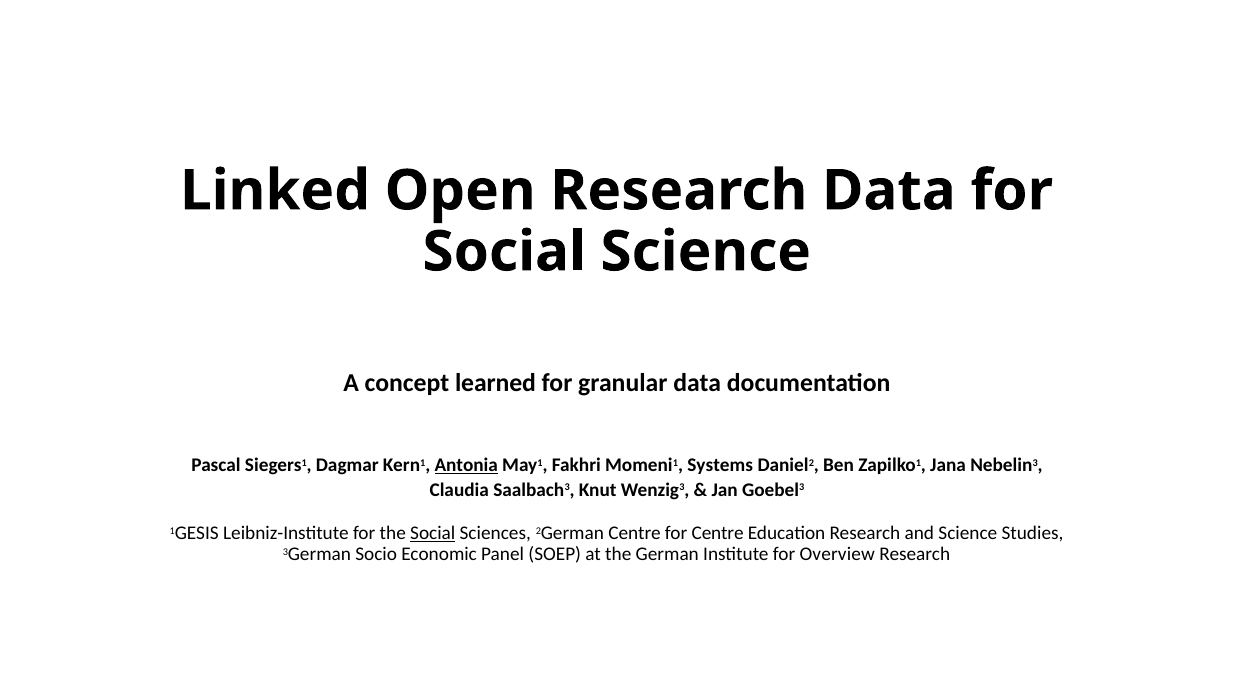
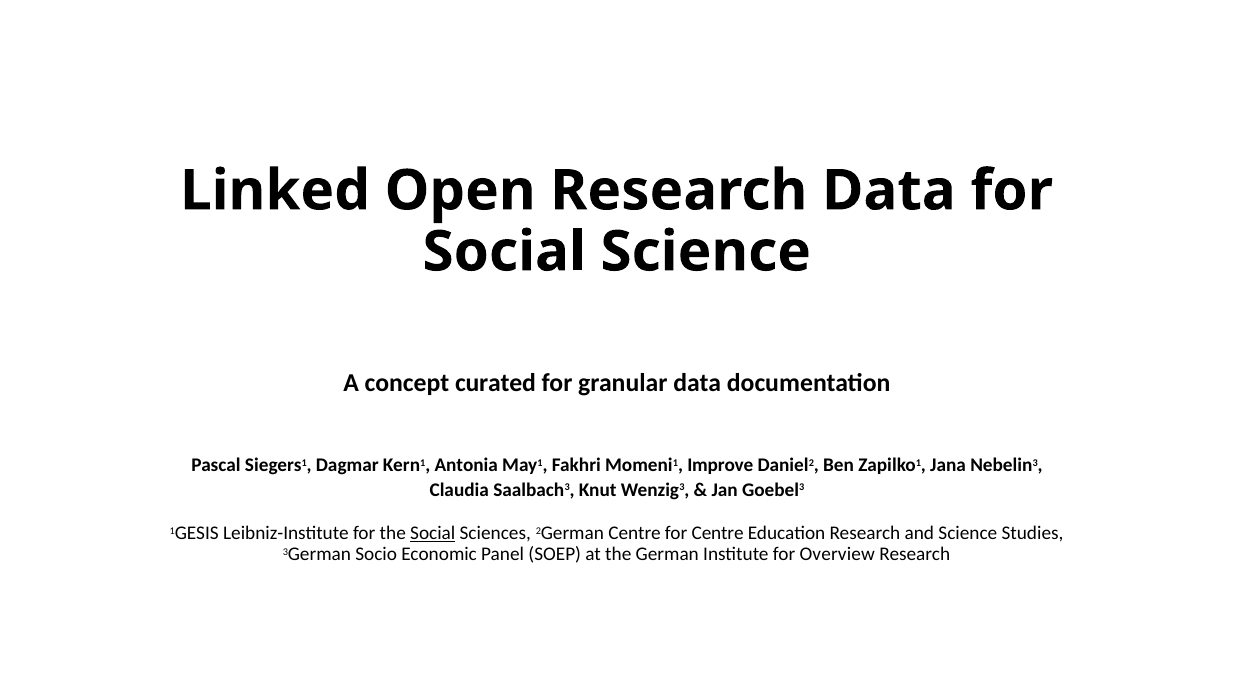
learned: learned -> curated
Antonia underline: present -> none
Systems: Systems -> Improve
